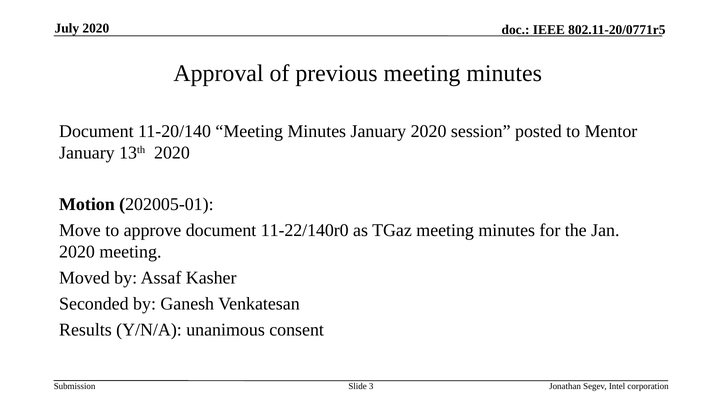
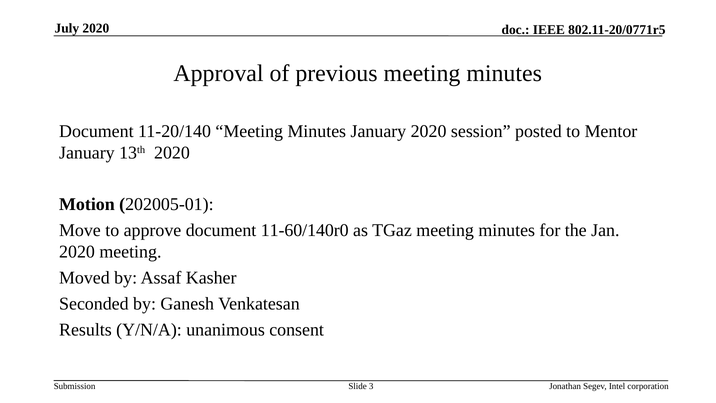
11-22/140r0: 11-22/140r0 -> 11-60/140r0
